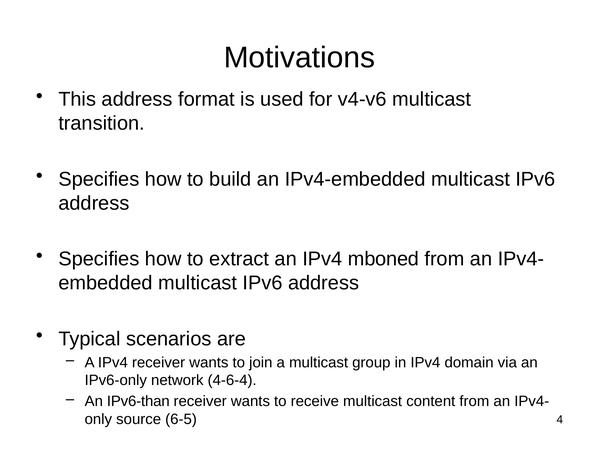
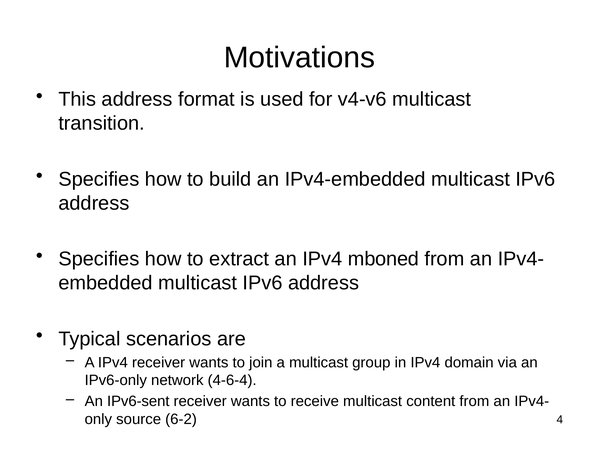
IPv6-than: IPv6-than -> IPv6-sent
6-5: 6-5 -> 6-2
